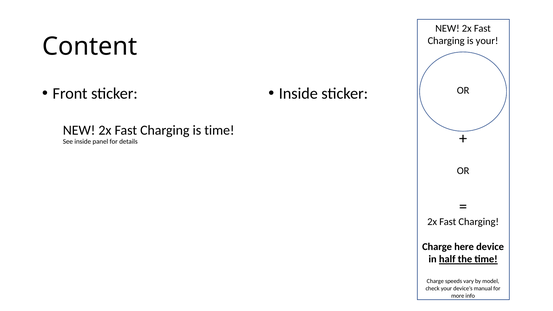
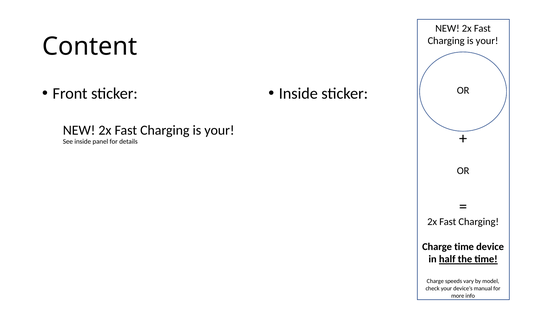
time at (219, 130): time -> your
Charge here: here -> time
